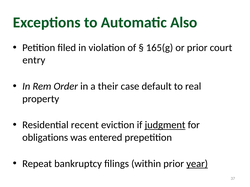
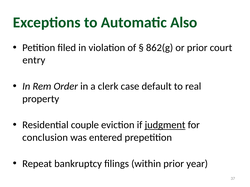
165(g: 165(g -> 862(g
their: their -> clerk
recent: recent -> couple
obligations: obligations -> conclusion
year underline: present -> none
